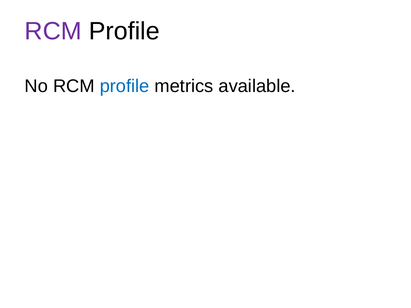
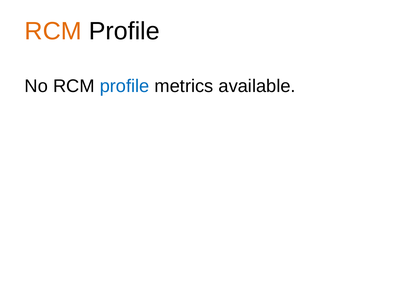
RCM at (53, 31) colour: purple -> orange
